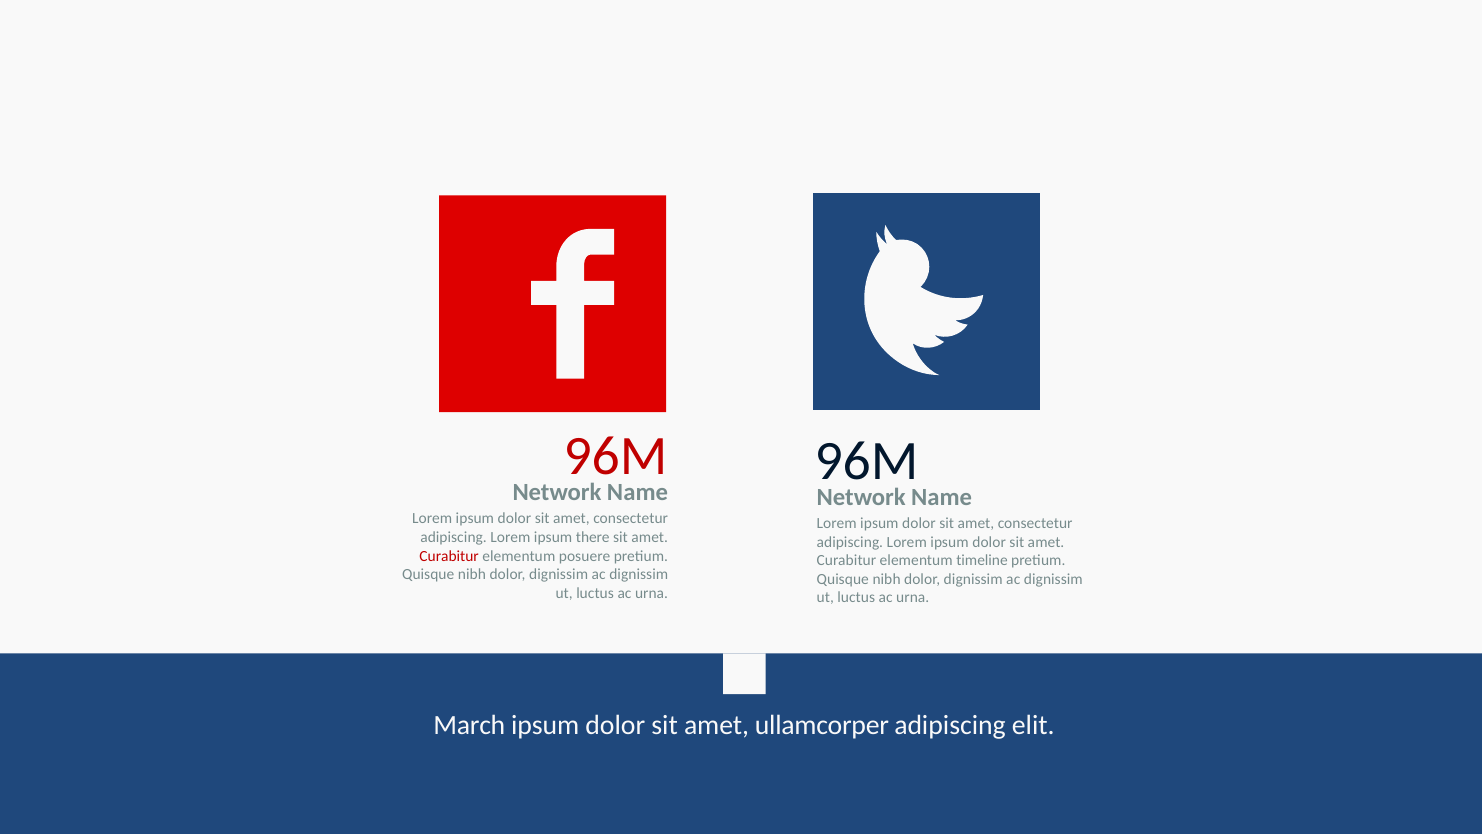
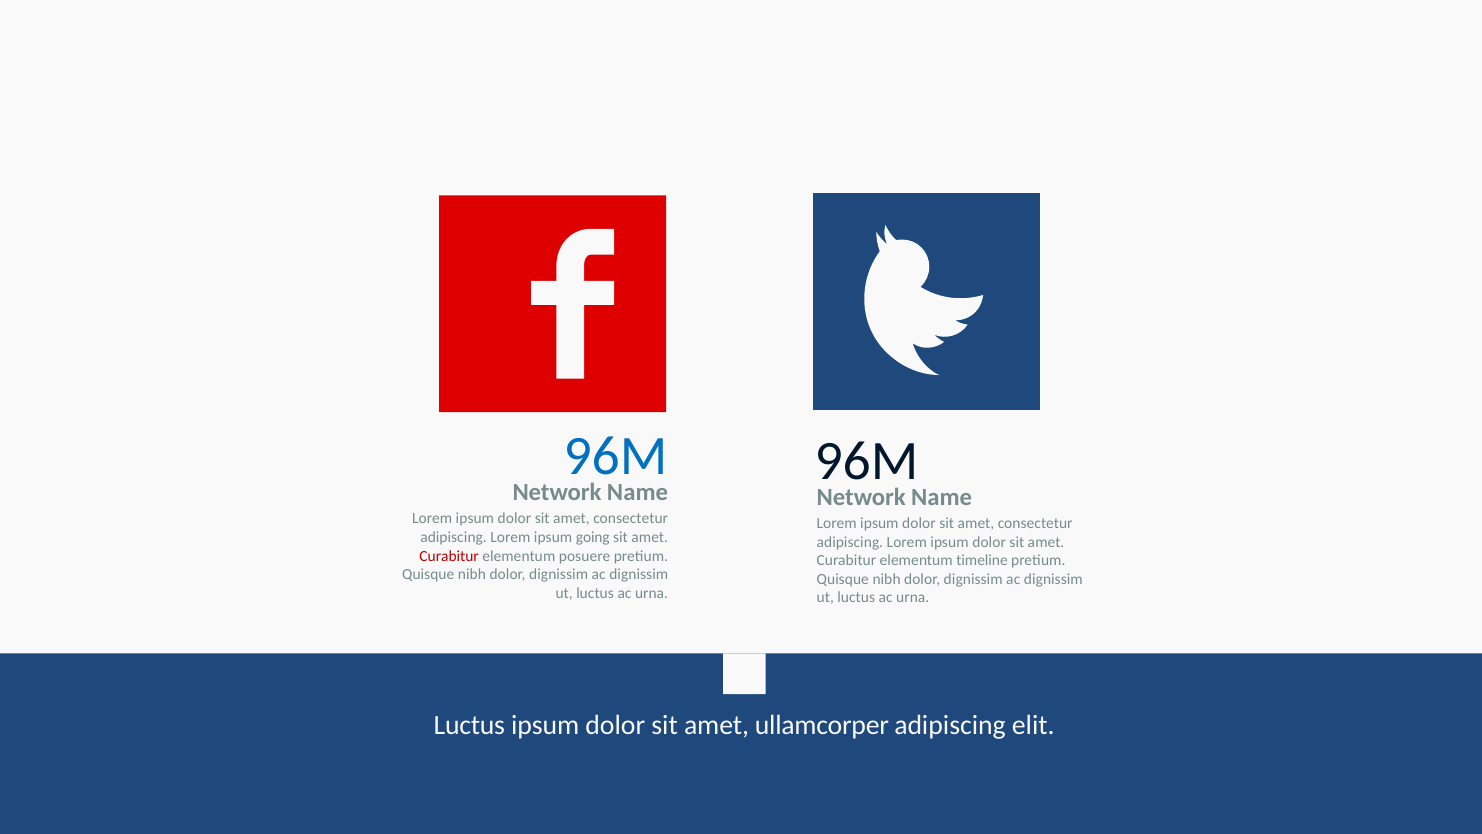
96M at (615, 456) colour: red -> blue
there: there -> going
March at (469, 725): March -> Luctus
